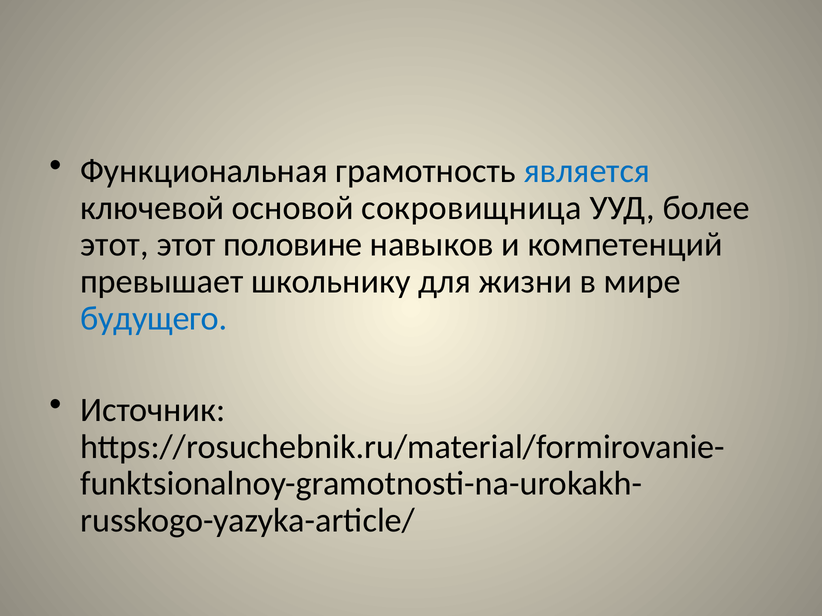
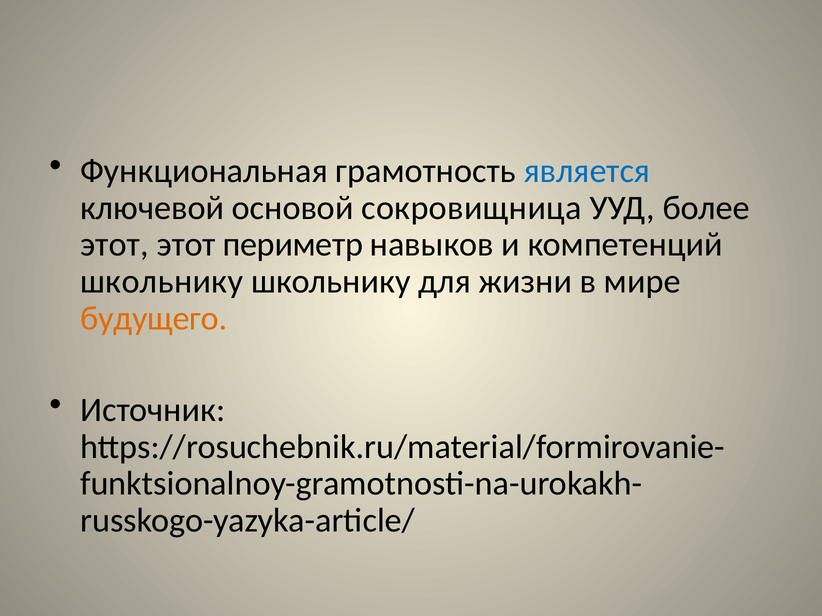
половине: половине -> периметр
превышает at (162, 282): превышает -> школьнику
будущего colour: blue -> orange
